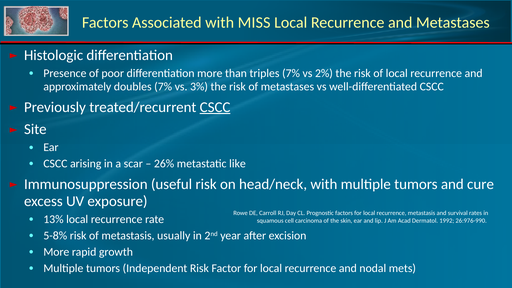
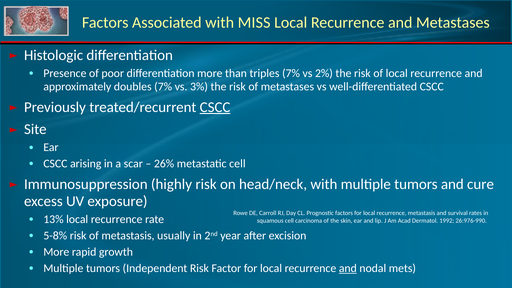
metastatic like: like -> cell
useful: useful -> highly
and at (348, 268) underline: none -> present
